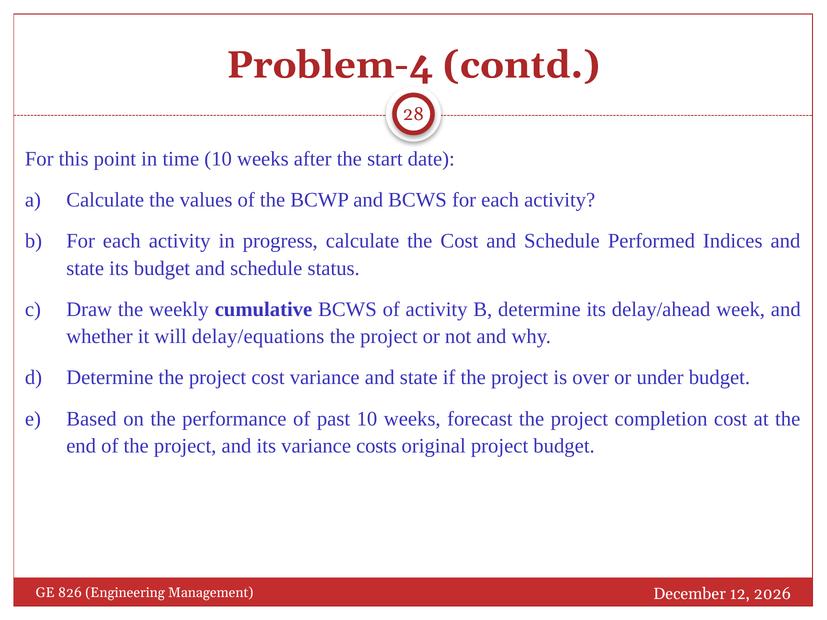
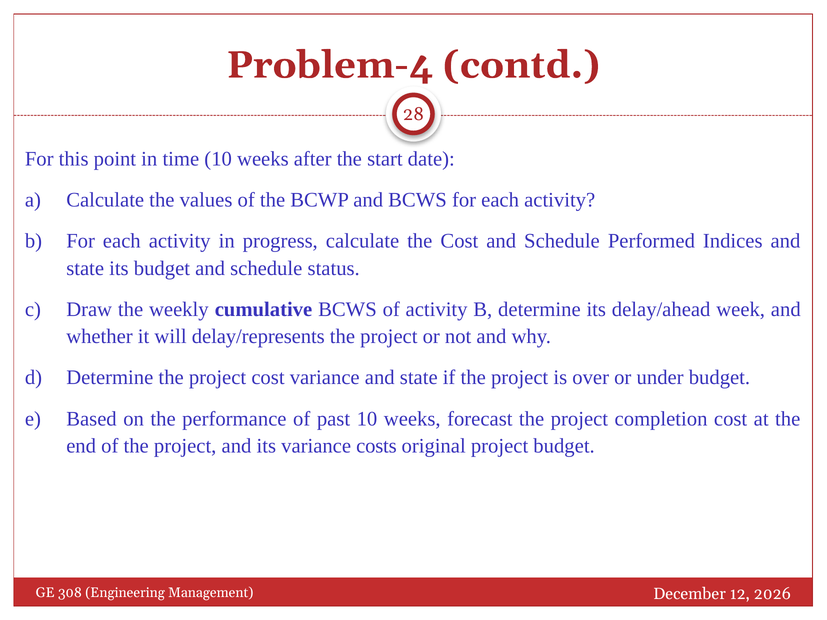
delay/equations: delay/equations -> delay/represents
826: 826 -> 308
